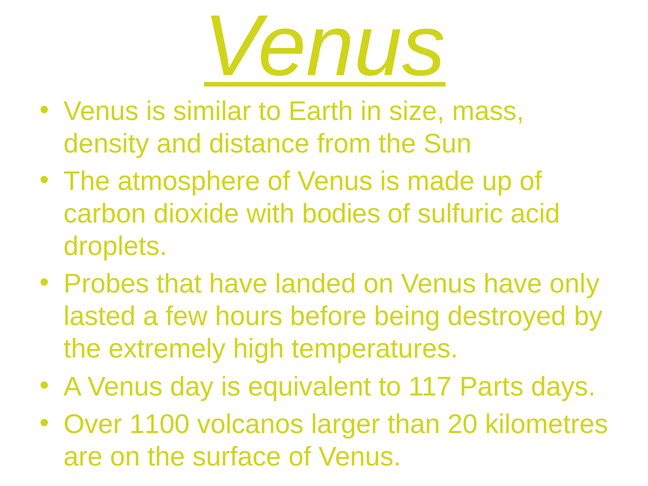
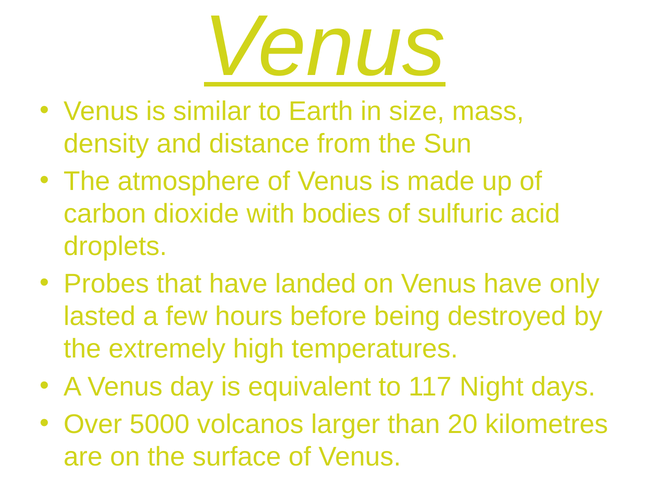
Parts: Parts -> Night
1100: 1100 -> 5000
